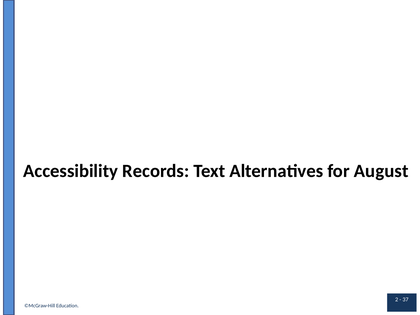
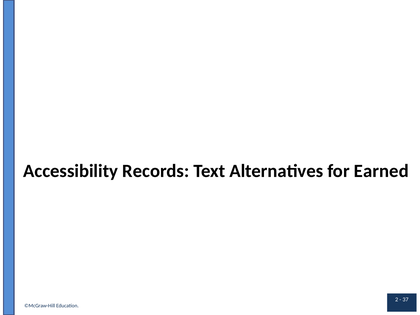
August: August -> Earned
